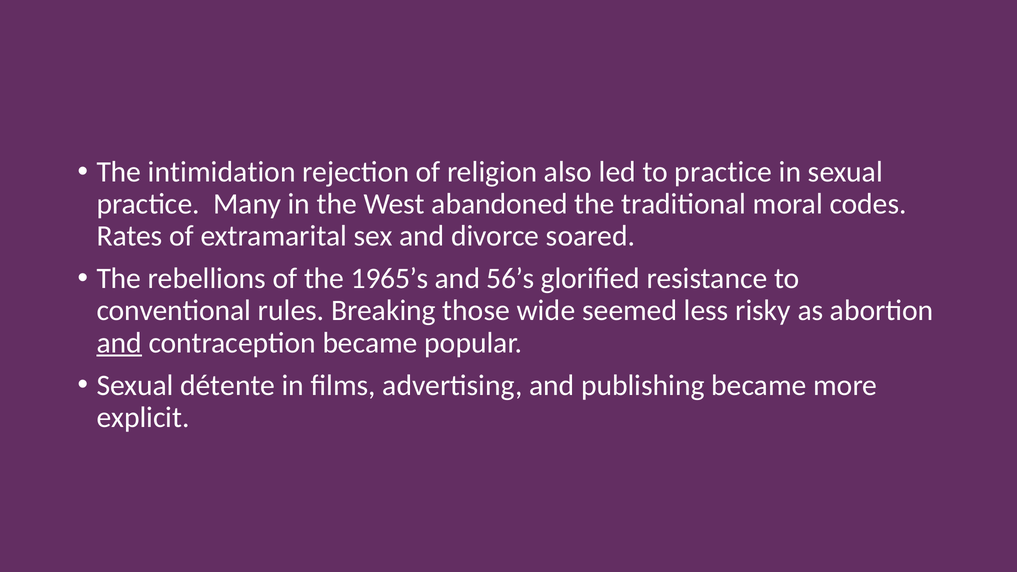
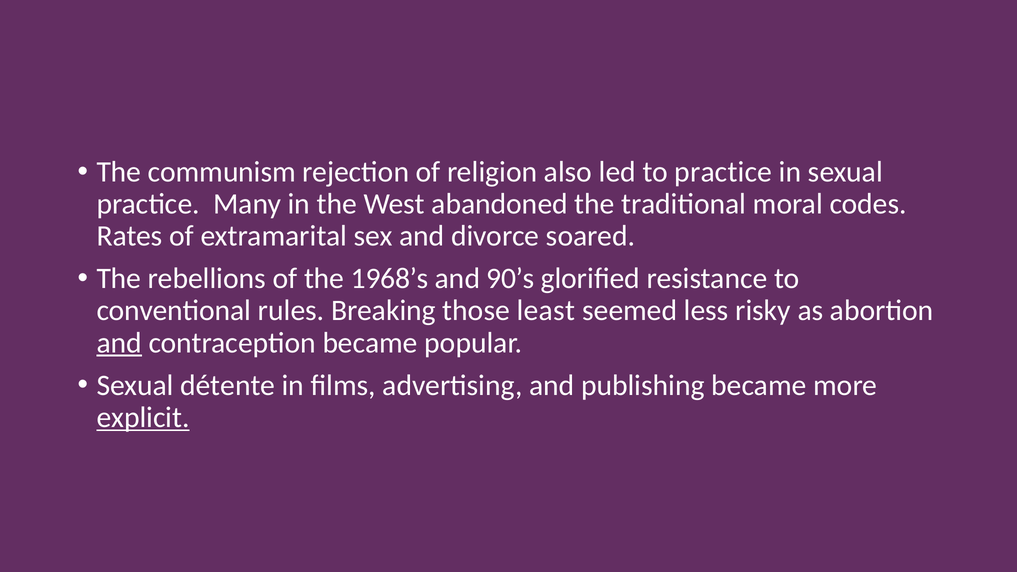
intimidation: intimidation -> communism
1965’s: 1965’s -> 1968’s
56’s: 56’s -> 90’s
wide: wide -> least
explicit underline: none -> present
